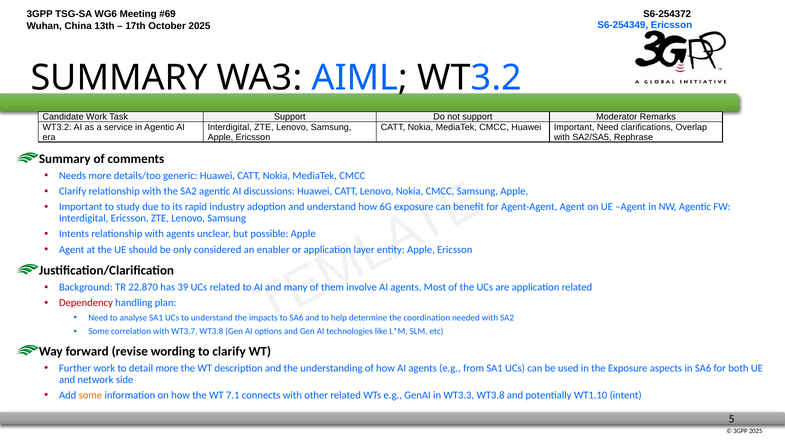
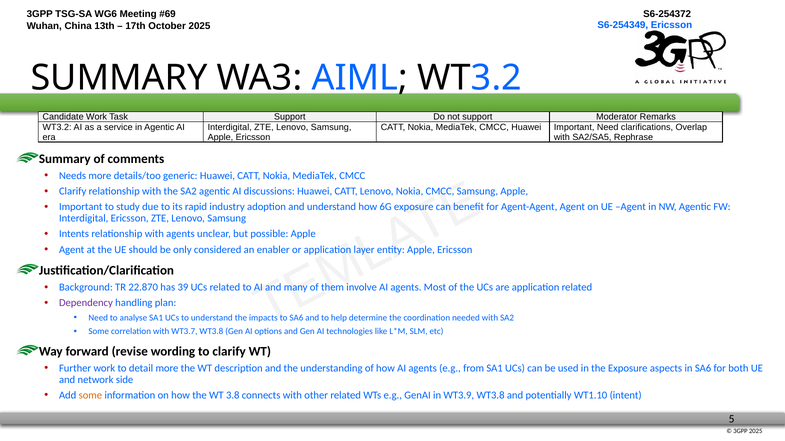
Dependency colour: red -> purple
7.1: 7.1 -> 3.8
WT3.3: WT3.3 -> WT3.9
